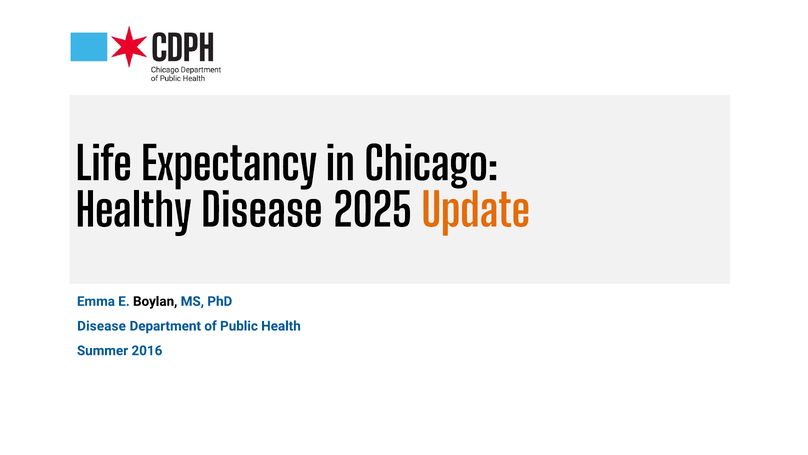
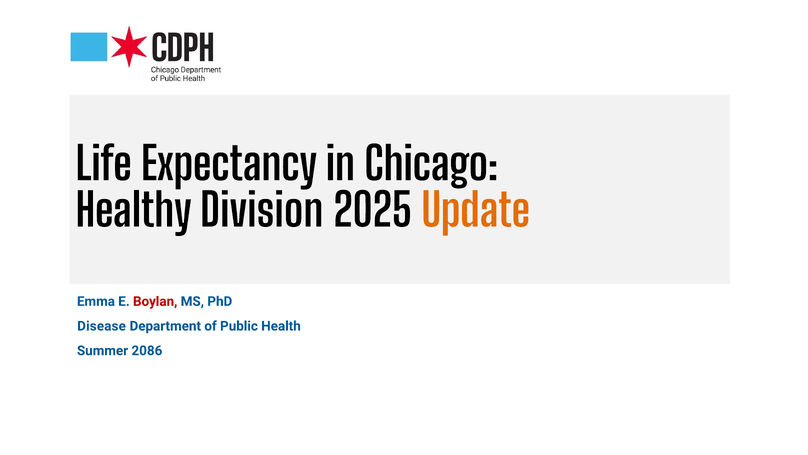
Healthy Disease: Disease -> Division
Boylan colour: black -> red
2016: 2016 -> 2086
